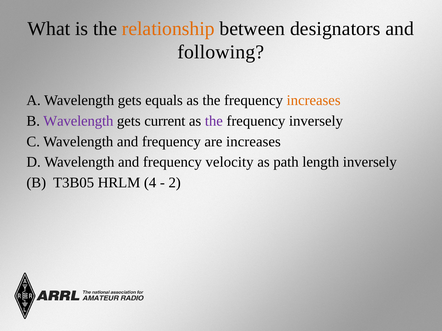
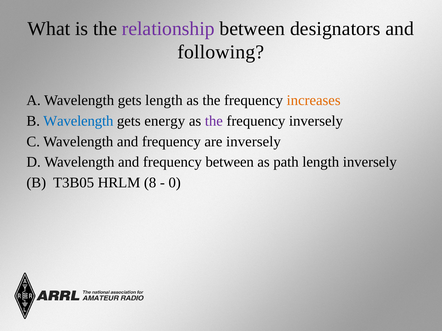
relationship colour: orange -> purple
gets equals: equals -> length
Wavelength at (78, 121) colour: purple -> blue
current: current -> energy
are increases: increases -> inversely
frequency velocity: velocity -> between
4: 4 -> 8
2: 2 -> 0
